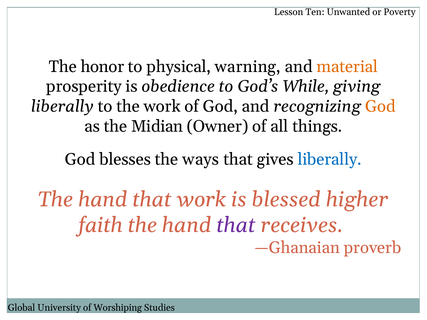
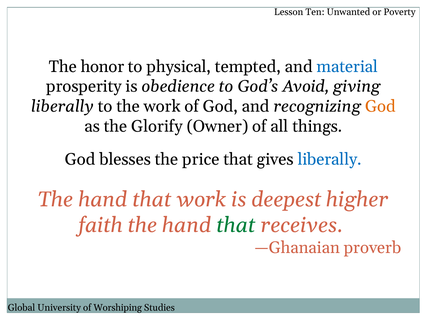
warning: warning -> tempted
material colour: orange -> blue
While: While -> Avoid
Midian: Midian -> Glorify
ways: ways -> price
blessed: blessed -> deepest
that at (236, 225) colour: purple -> green
